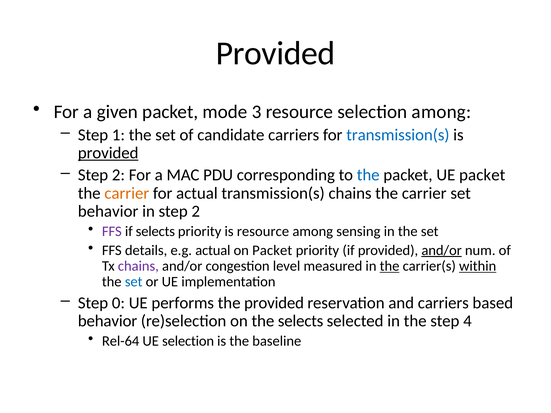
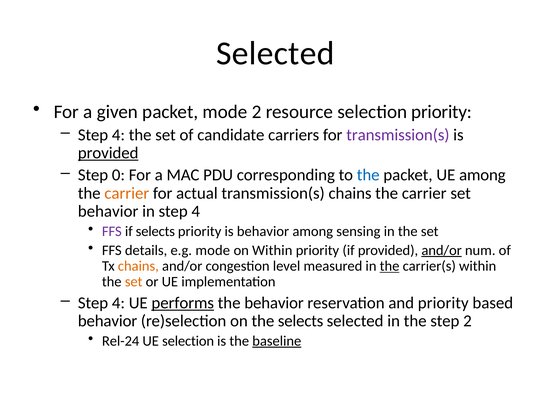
Provided at (276, 53): Provided -> Selected
mode 3: 3 -> 2
selection among: among -> priority
1 at (118, 135): 1 -> 4
transmission(s at (398, 135) colour: blue -> purple
2 at (118, 175): 2 -> 0
UE packet: packet -> among
in step 2: 2 -> 4
is resource: resource -> behavior
e.g actual: actual -> mode
on Packet: Packet -> Within
chains at (138, 266) colour: purple -> orange
within at (478, 266) underline: present -> none
set at (134, 282) colour: blue -> orange
0 at (118, 303): 0 -> 4
performs underline: none -> present
the provided: provided -> behavior
and carriers: carriers -> priority
step 4: 4 -> 2
Rel-64: Rel-64 -> Rel-24
baseline underline: none -> present
